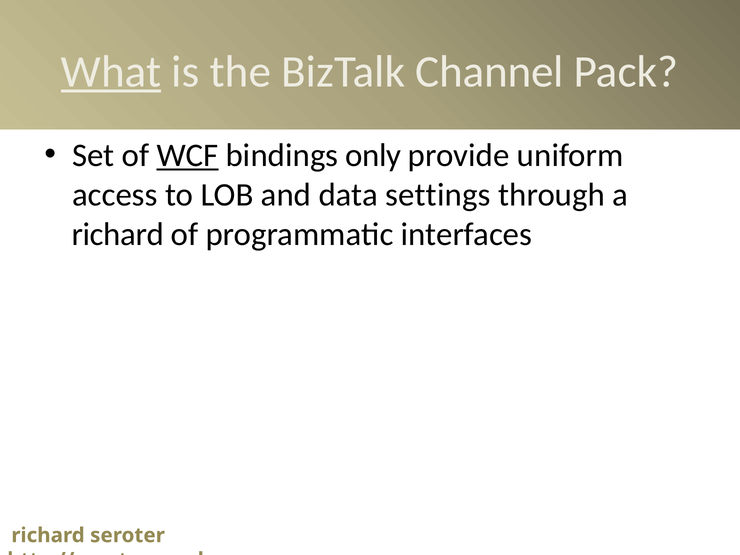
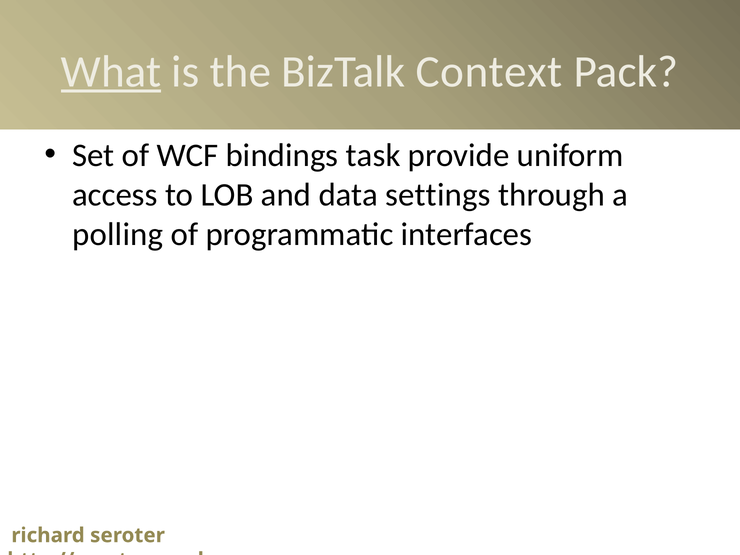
Channel: Channel -> Context
WCF underline: present -> none
only: only -> task
richard at (118, 234): richard -> polling
